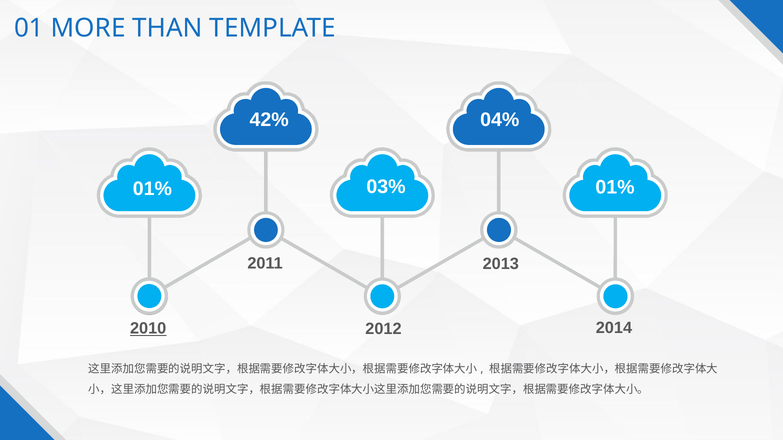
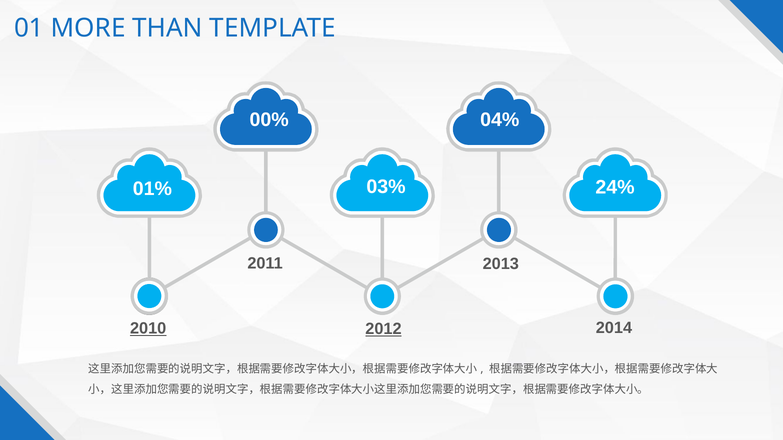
42%: 42% -> 00%
01% at (615, 187): 01% -> 24%
2012 underline: none -> present
